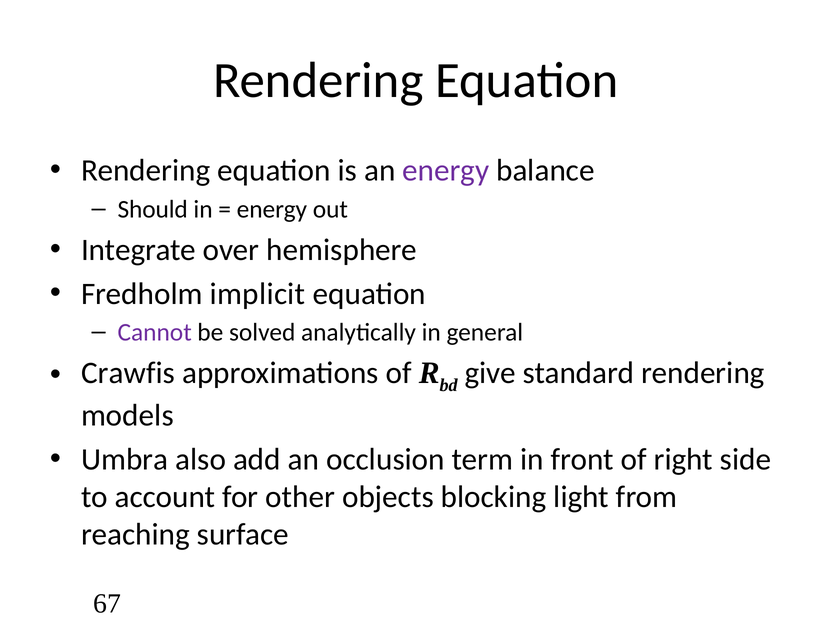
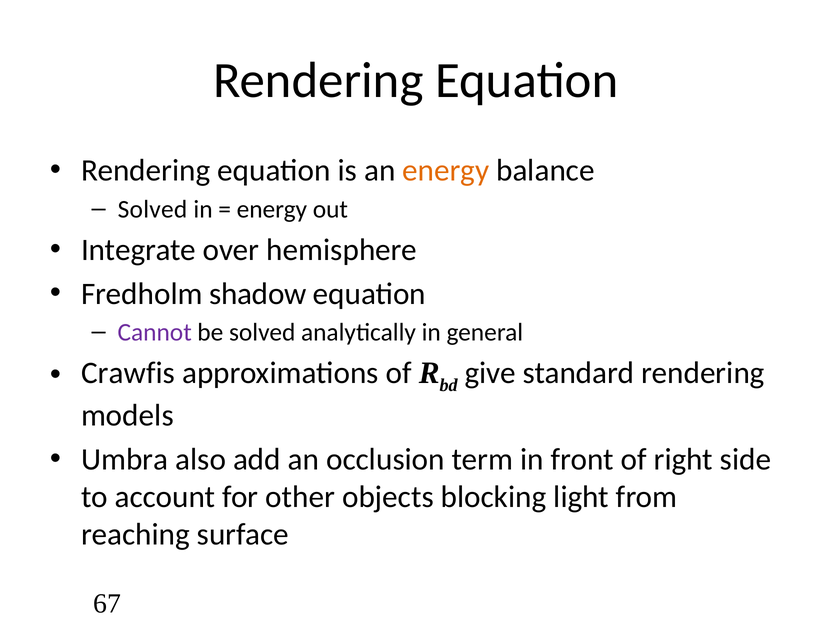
energy at (446, 171) colour: purple -> orange
Should at (153, 209): Should -> Solved
implicit: implicit -> shadow
